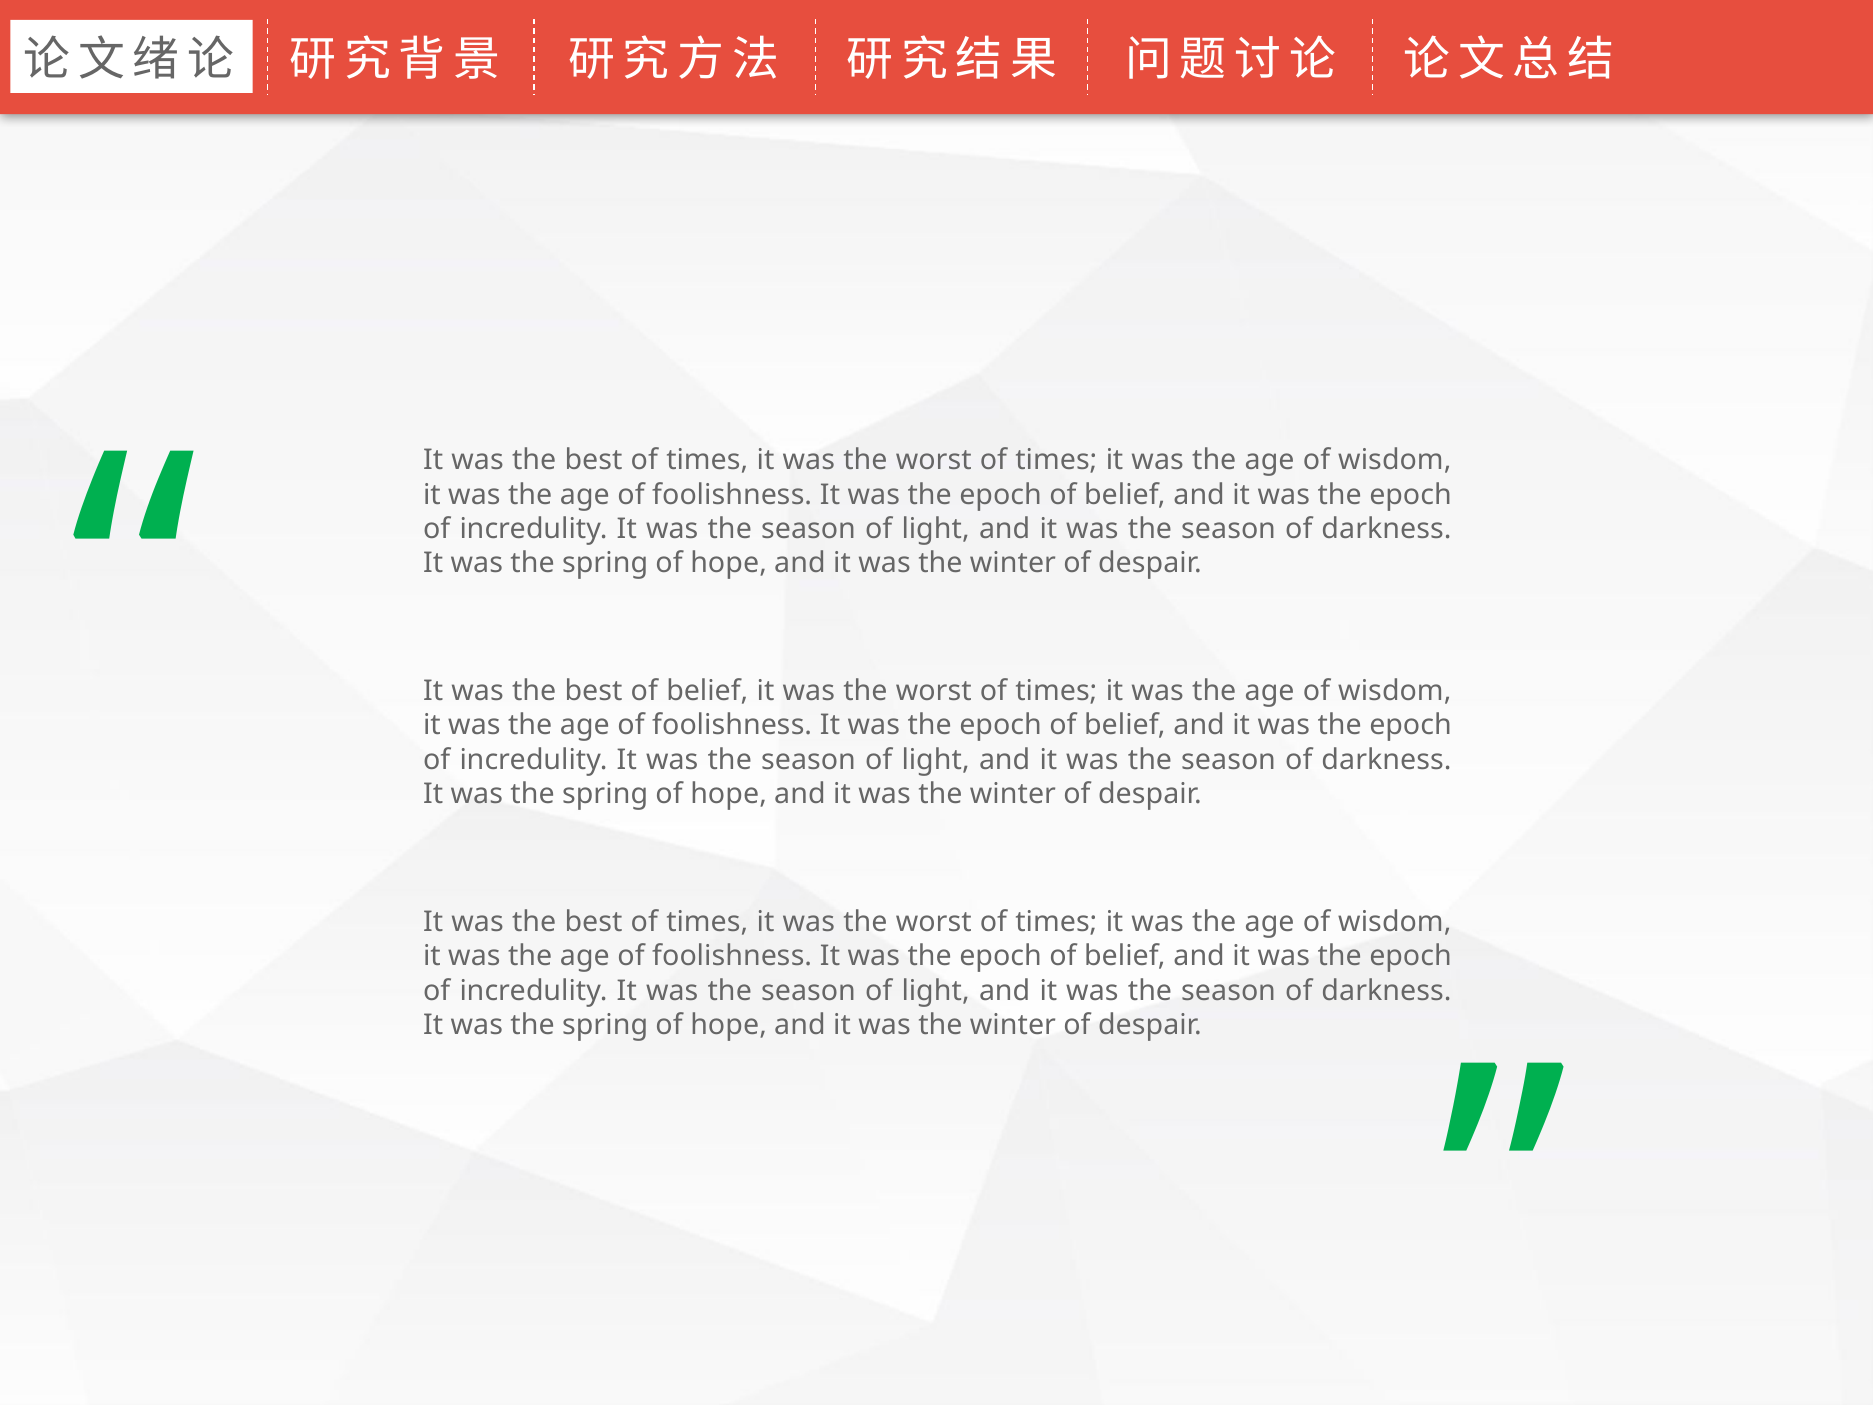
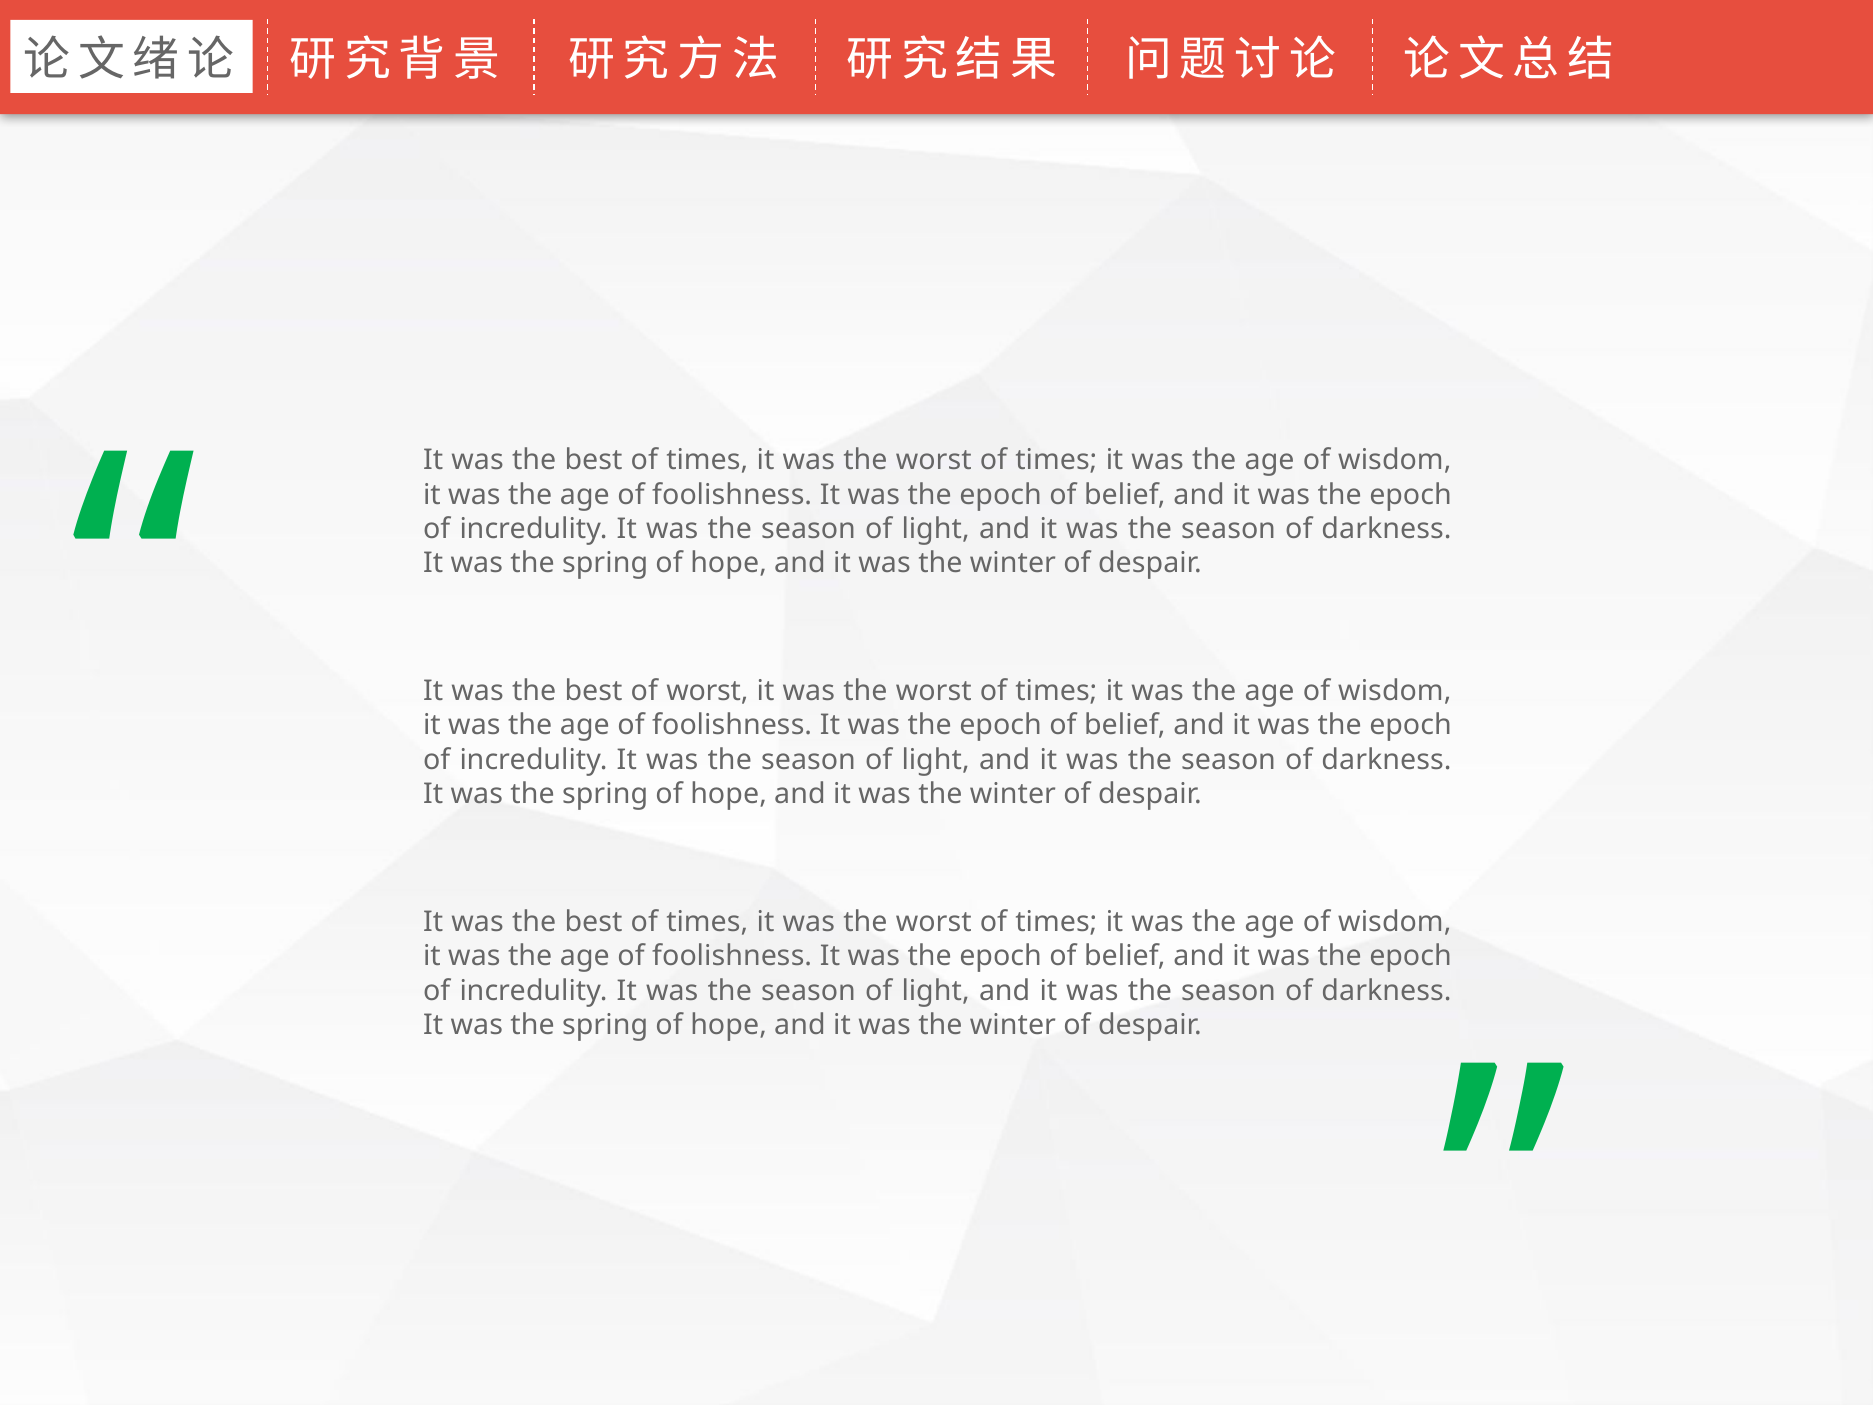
best of belief: belief -> worst
